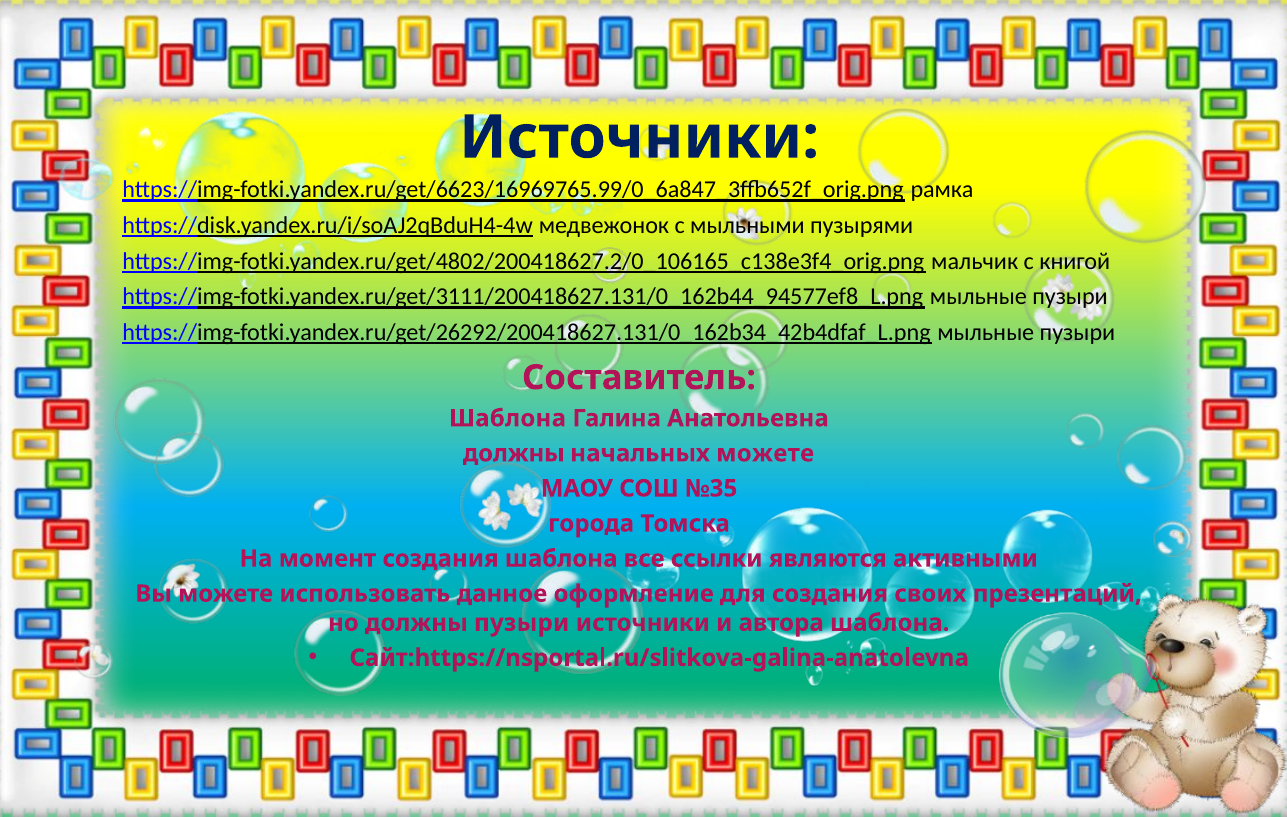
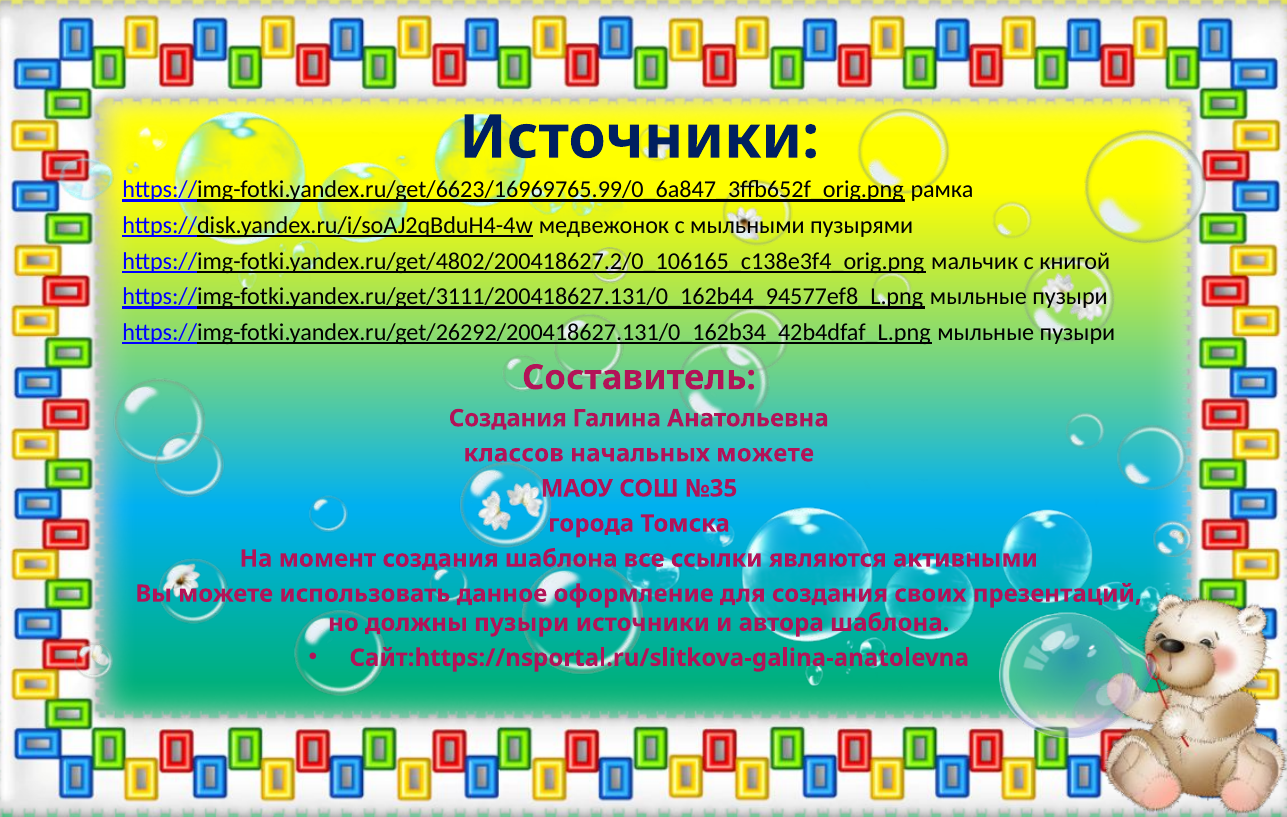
Шаблона at (508, 418): Шаблона -> Создания
должны at (514, 454): должны -> классов
